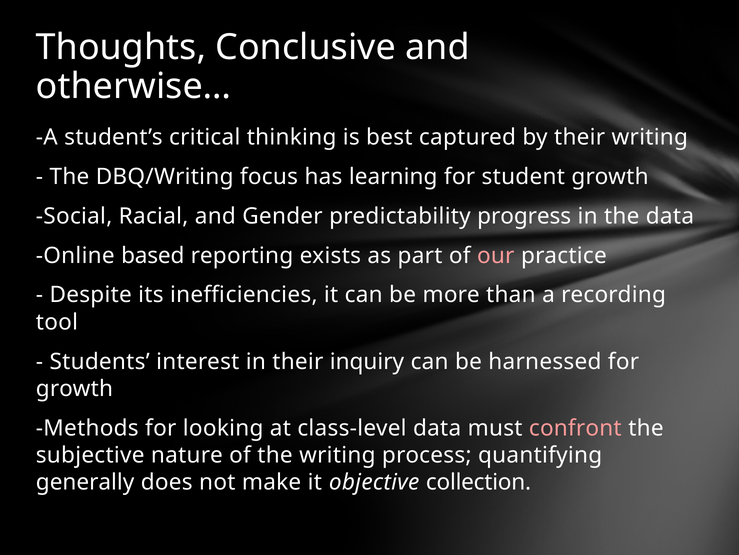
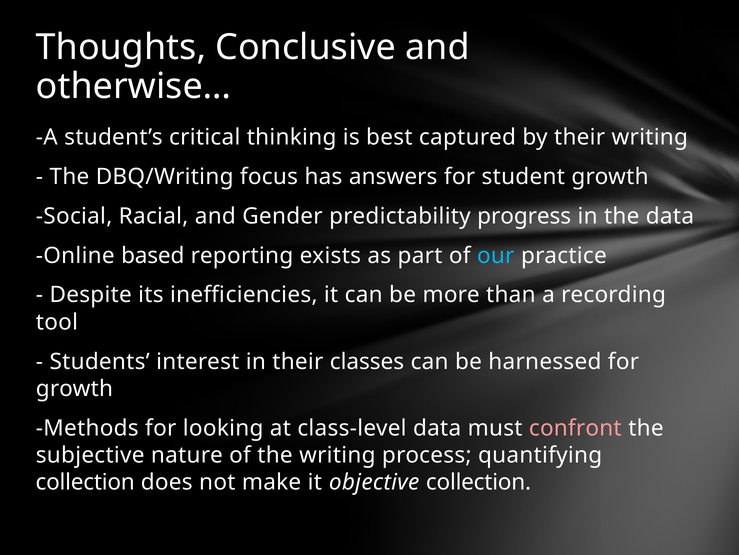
learning: learning -> answers
our colour: pink -> light blue
inquiry: inquiry -> classes
generally at (85, 482): generally -> collection
